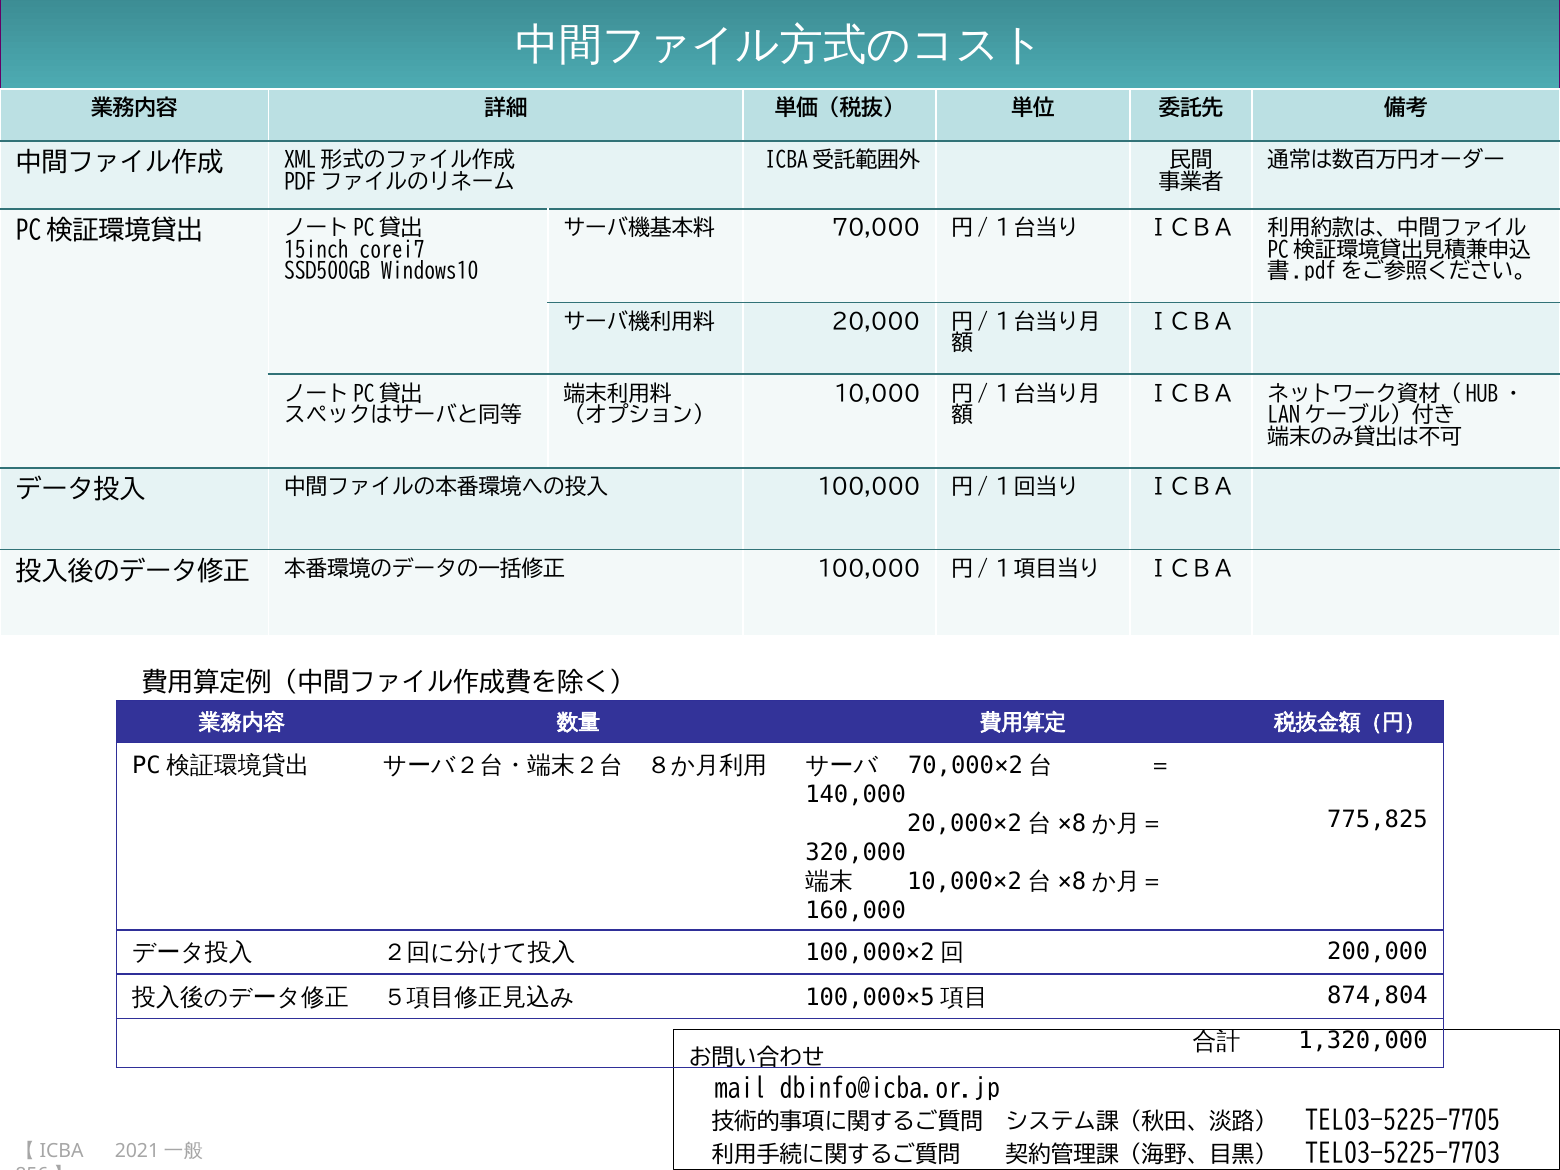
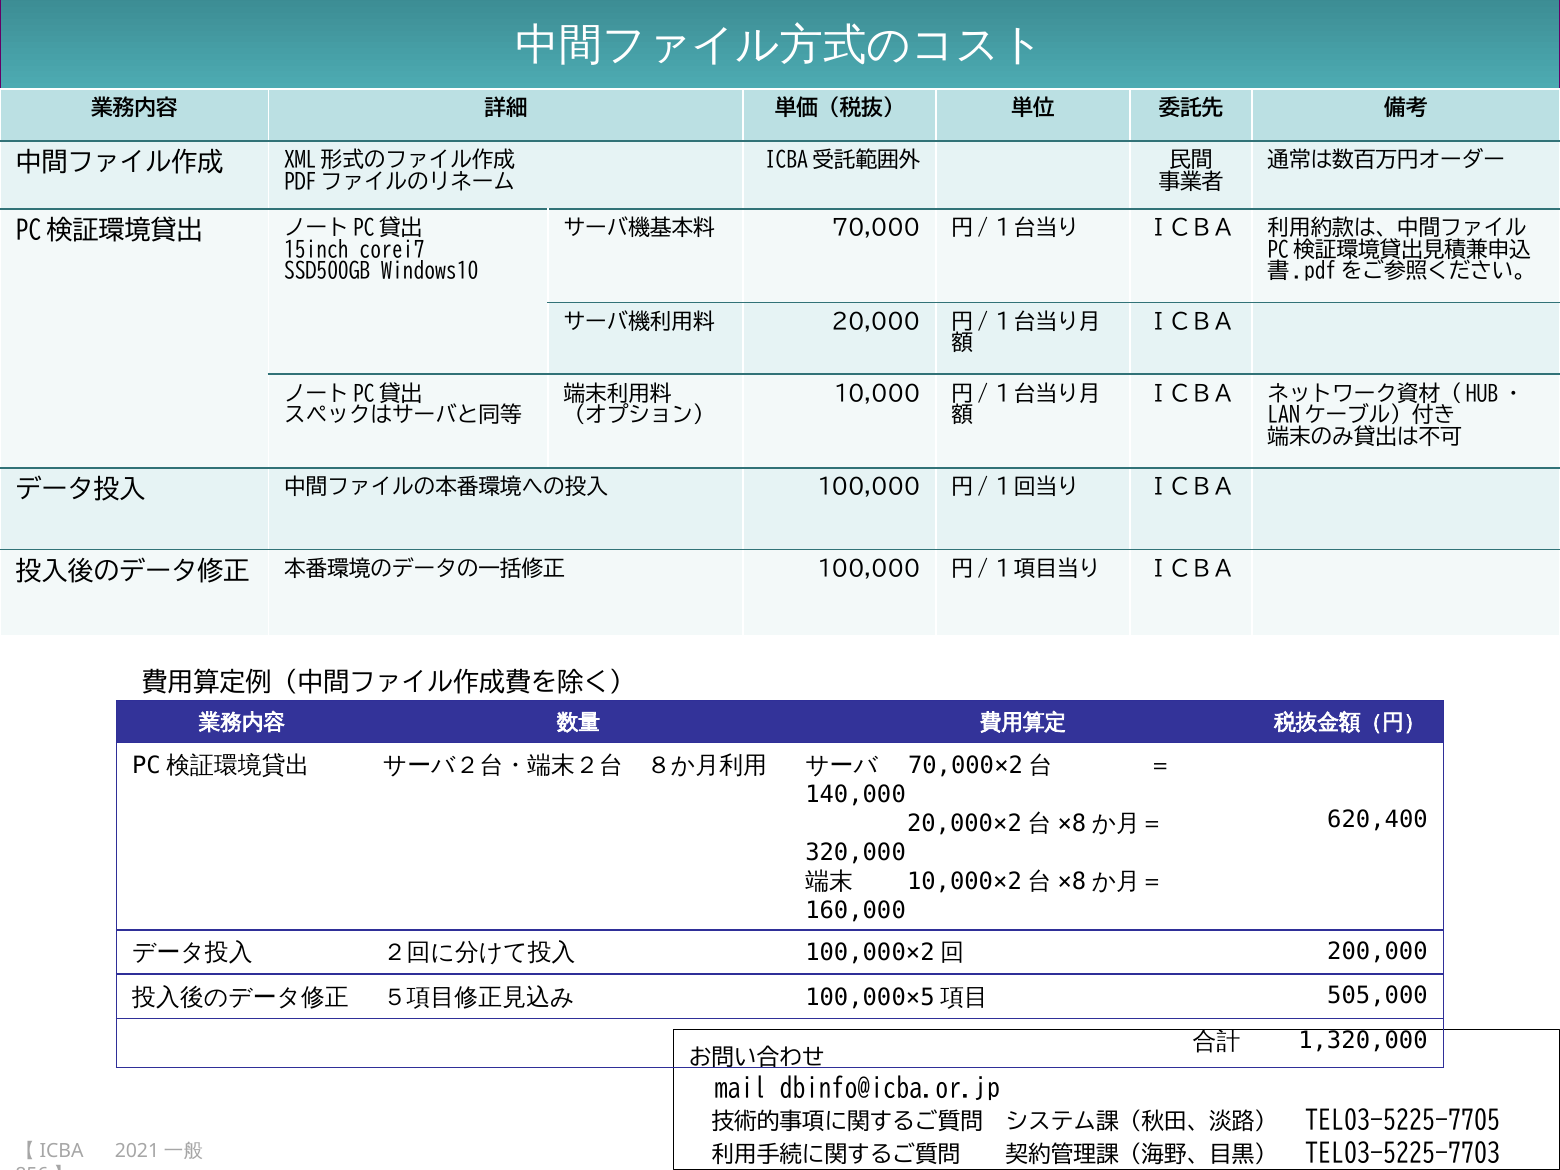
775,825: 775,825 -> 620,400
874,804: 874,804 -> 505,000
